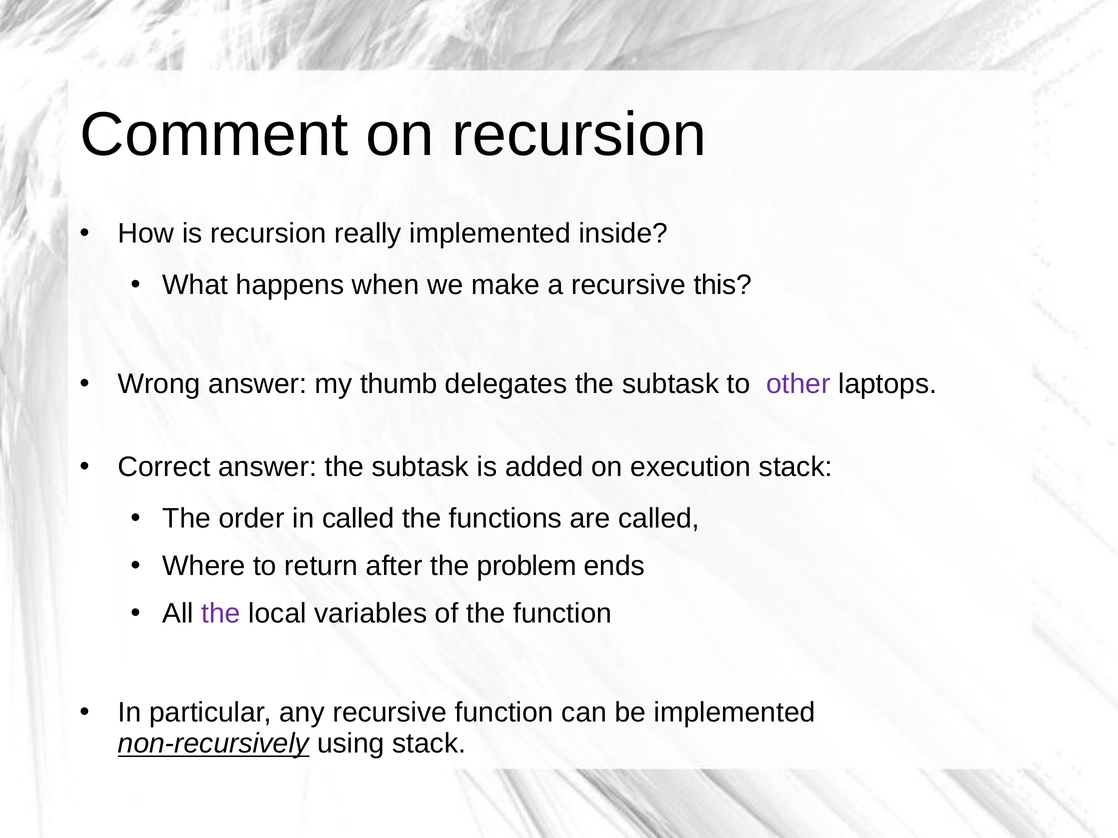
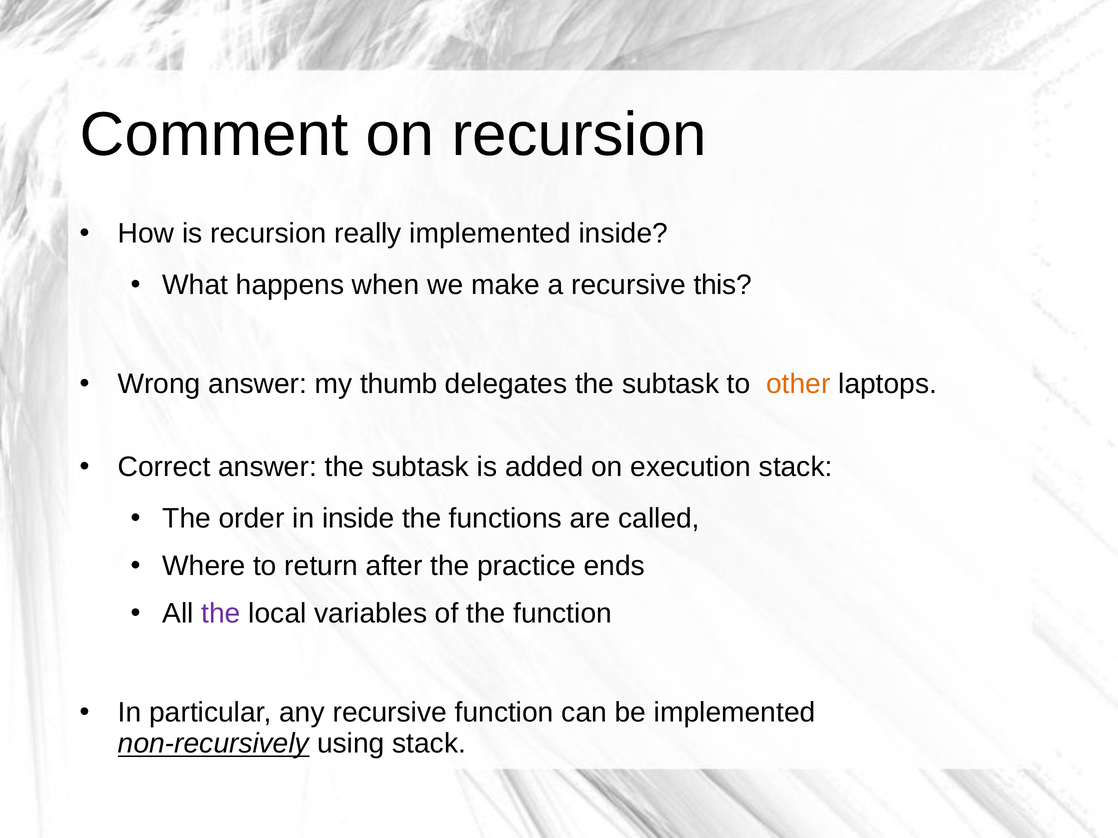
other colour: purple -> orange
in called: called -> inside
problem: problem -> practice
